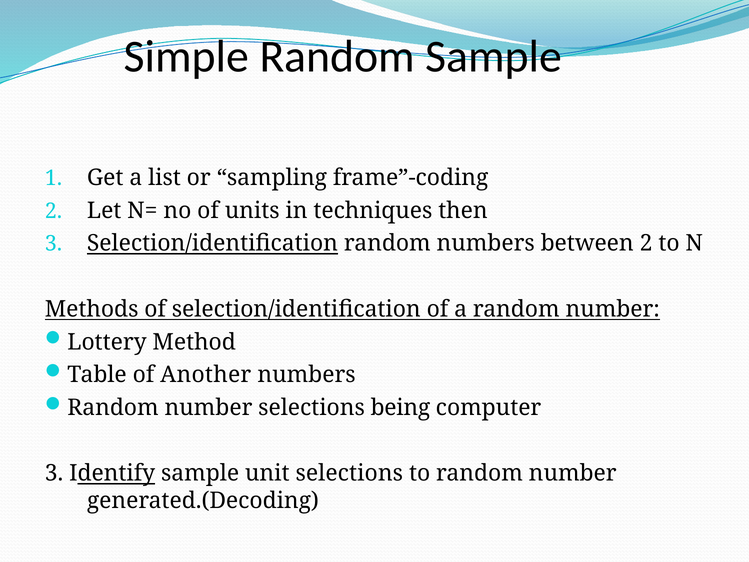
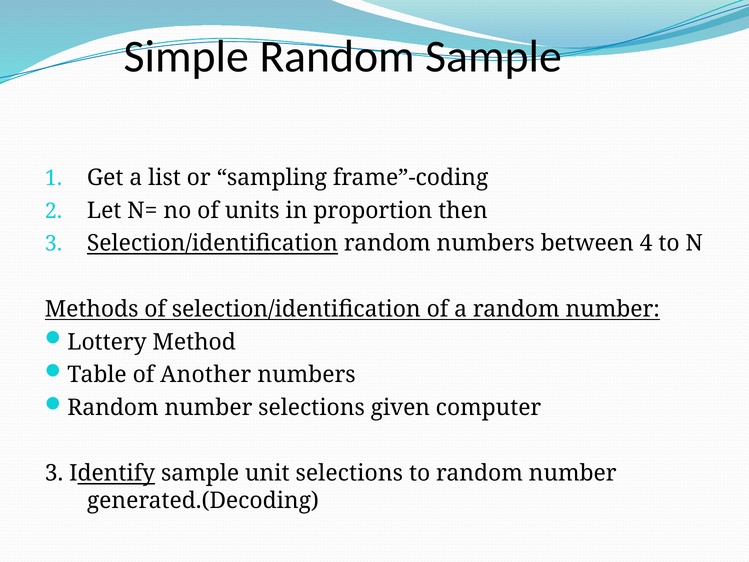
techniques: techniques -> proportion
between 2: 2 -> 4
being: being -> given
